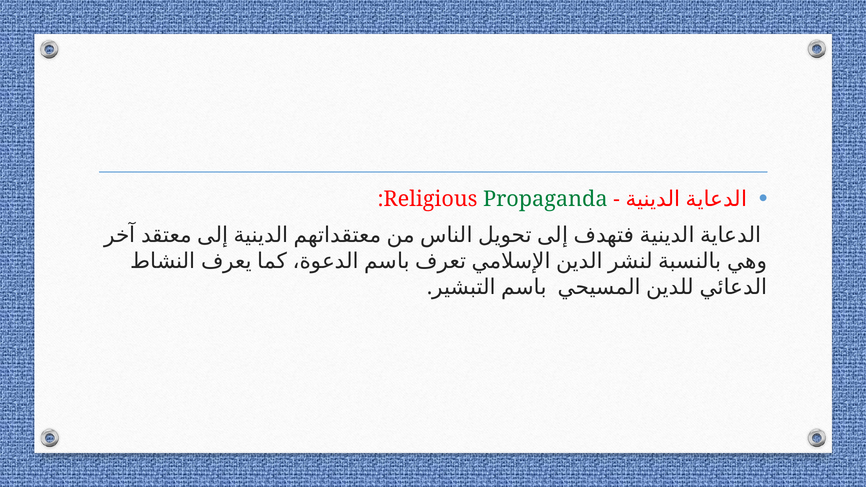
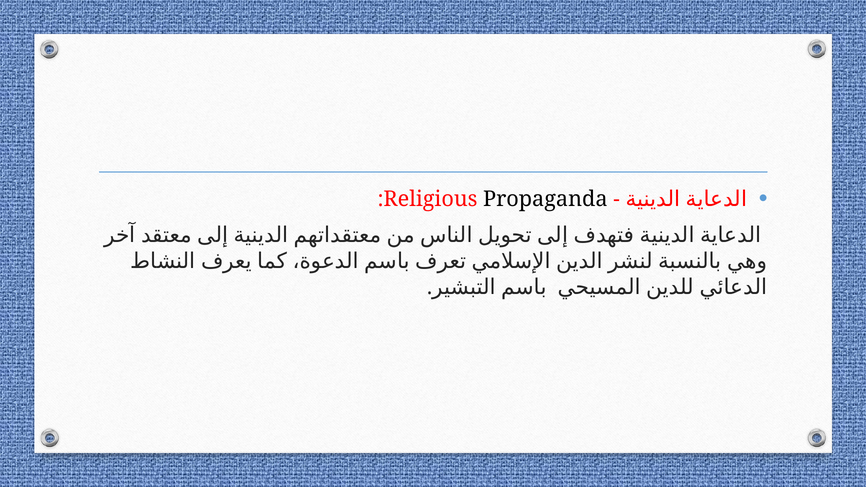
Propaganda colour: green -> black
